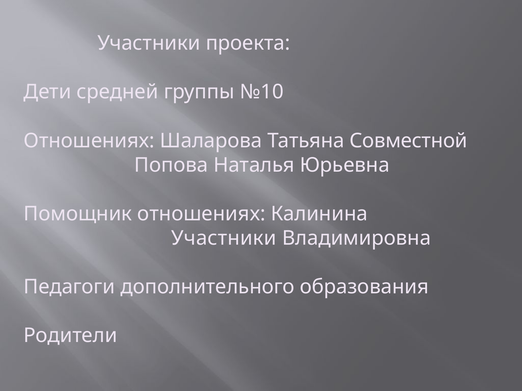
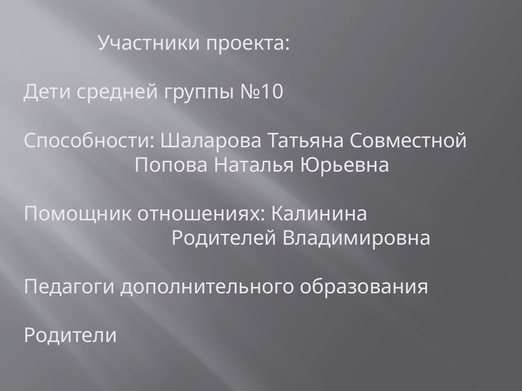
Отношениях at (89, 141): Отношениях -> Способности
Участники at (224, 238): Участники -> Родителей
